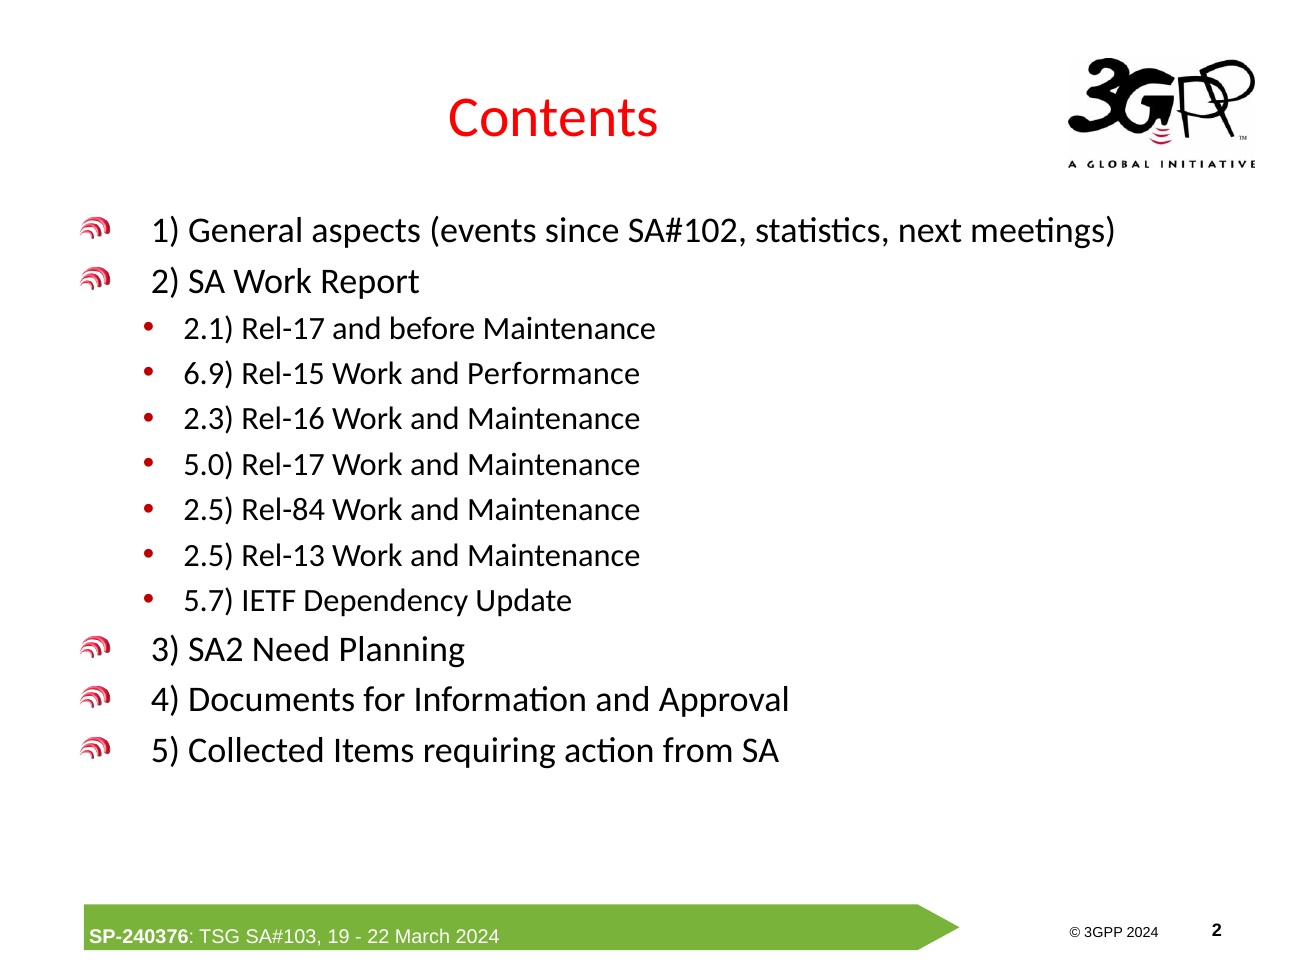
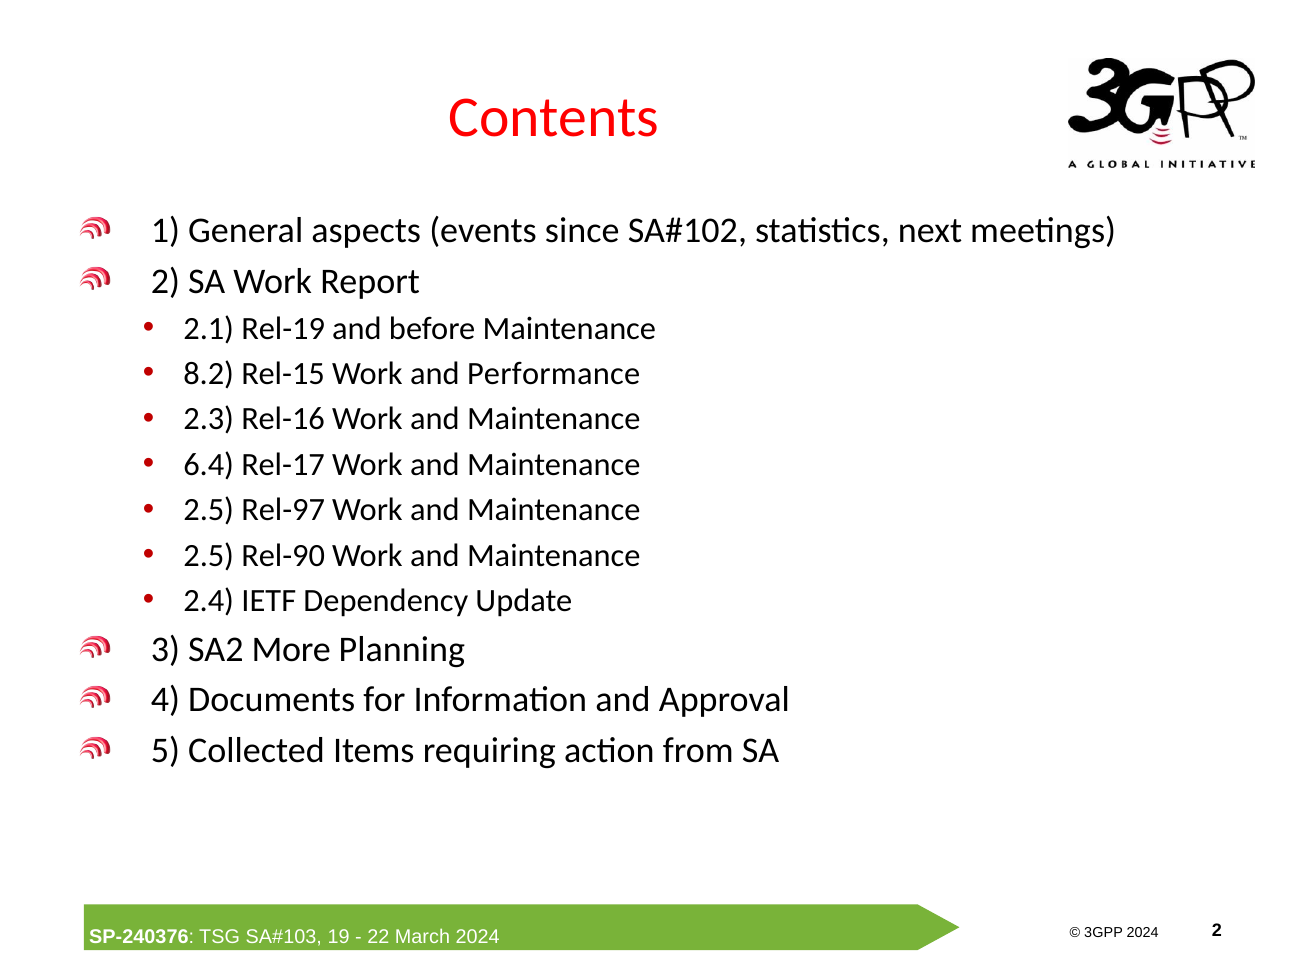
2.1 Rel-17: Rel-17 -> Rel-19
6.9: 6.9 -> 8.2
5.0: 5.0 -> 6.4
Rel-84: Rel-84 -> Rel-97
Rel-13: Rel-13 -> Rel-90
5.7: 5.7 -> 2.4
Need: Need -> More
